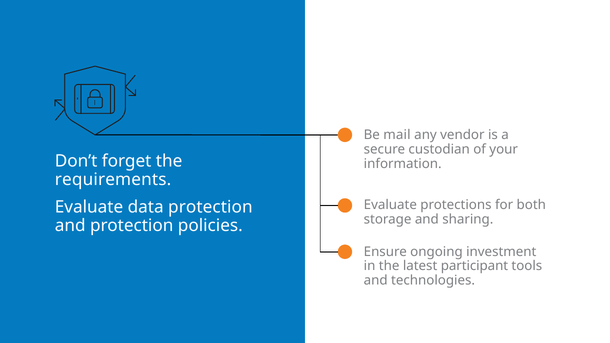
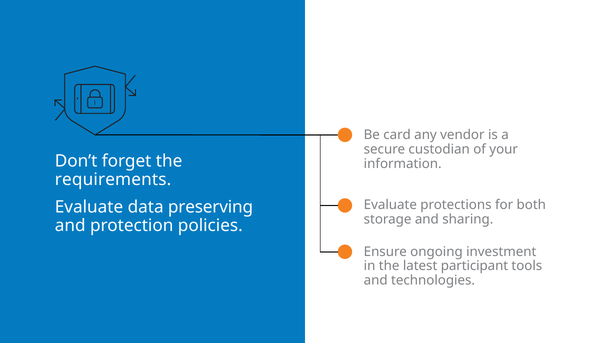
mail: mail -> card
data protection: protection -> preserving
